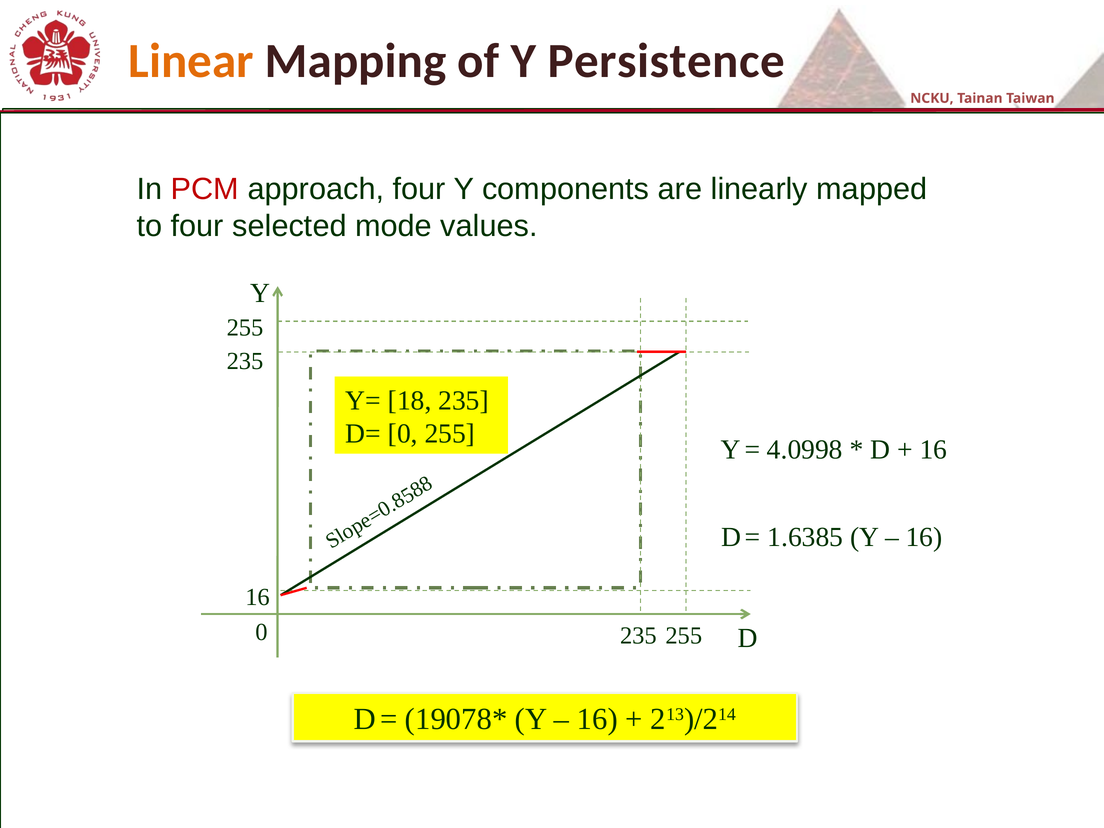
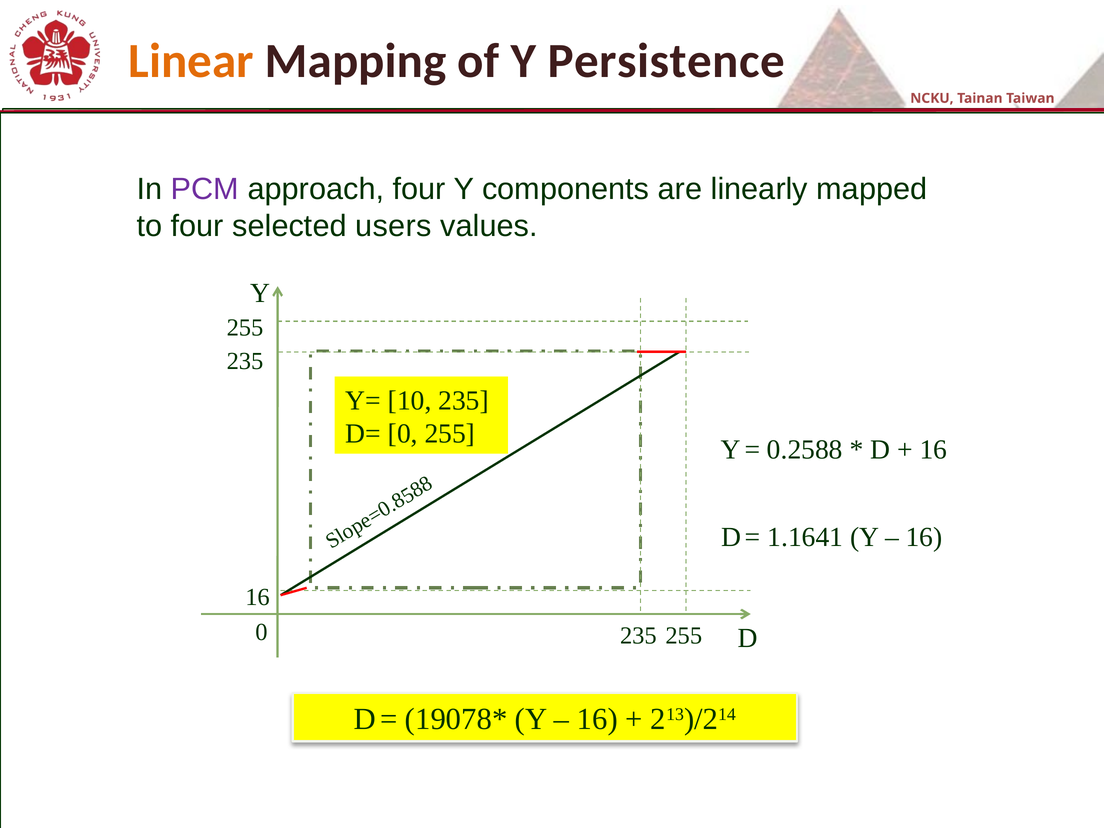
PCM colour: red -> purple
mode: mode -> users
18: 18 -> 10
4.0998: 4.0998 -> 0.2588
1.6385: 1.6385 -> 1.1641
